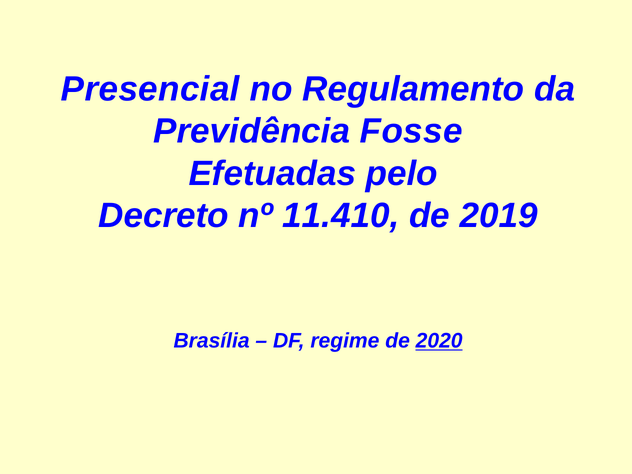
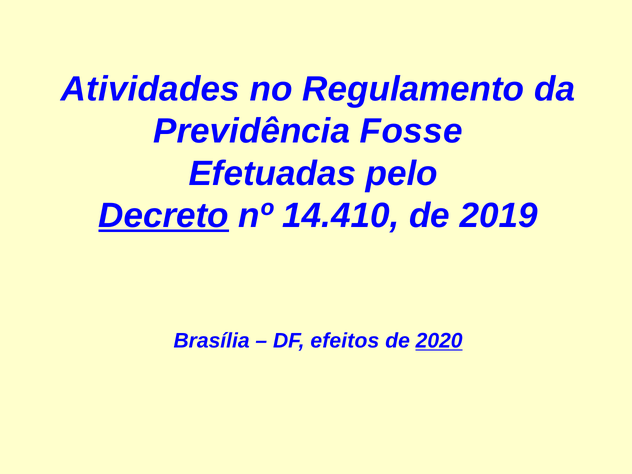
Presencial: Presencial -> Atividades
Decreto underline: none -> present
11.410: 11.410 -> 14.410
regime: regime -> efeitos
